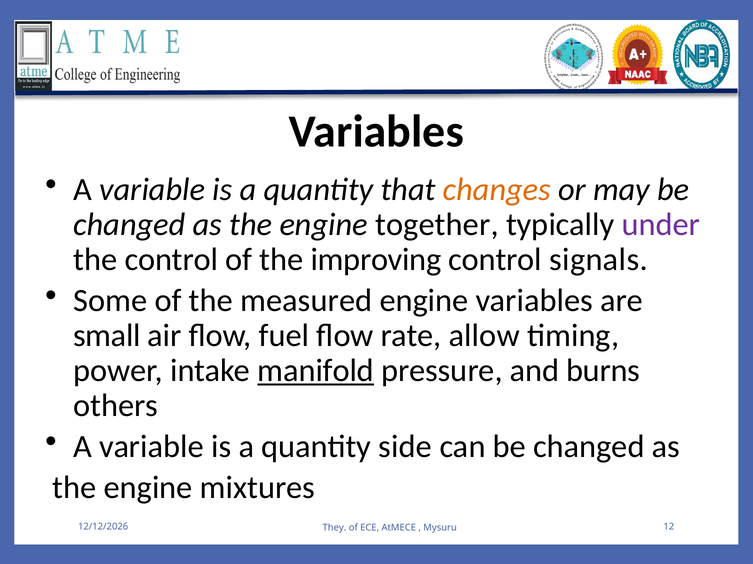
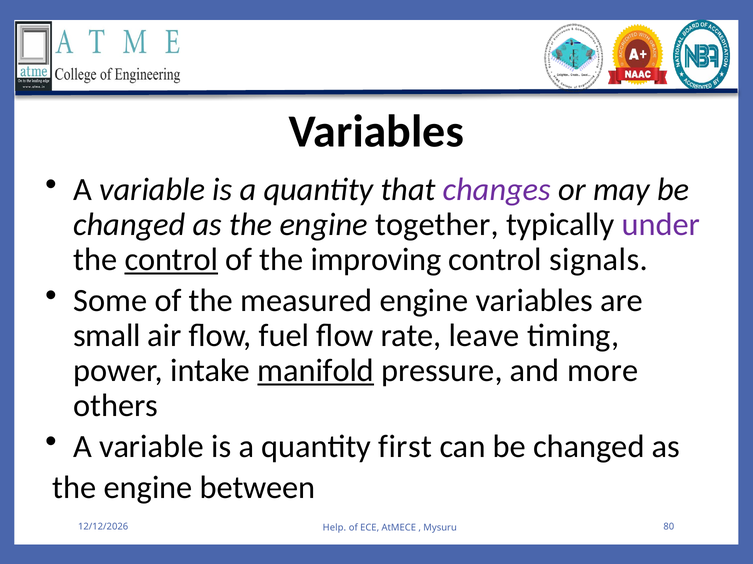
changes colour: orange -> purple
control at (171, 260) underline: none -> present
allow: allow -> leave
burns: burns -> more
side: side -> first
mixtures: mixtures -> between
They: They -> Help
12: 12 -> 80
